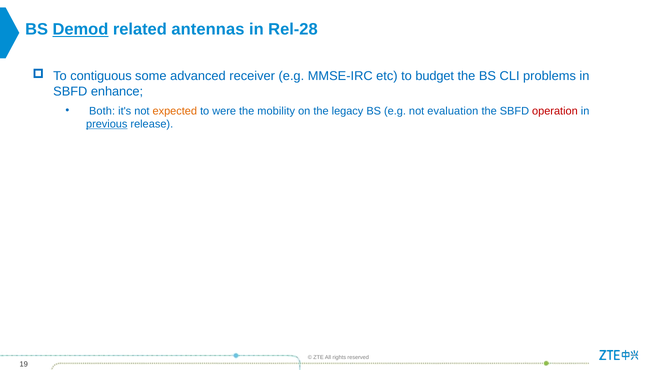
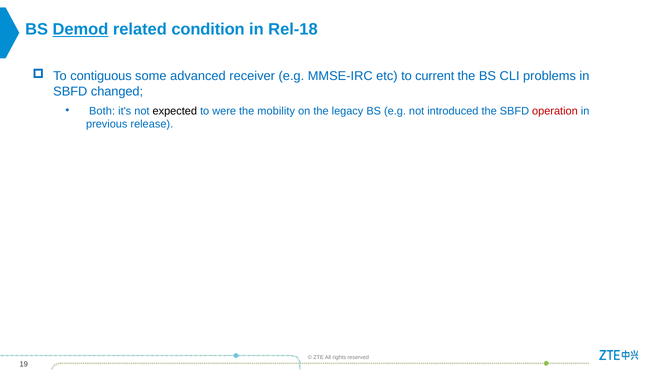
antennas: antennas -> condition
Rel-28: Rel-28 -> Rel-18
budget: budget -> current
enhance: enhance -> changed
expected colour: orange -> black
evaluation: evaluation -> introduced
previous underline: present -> none
